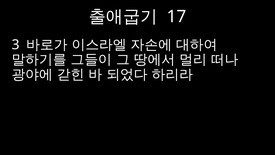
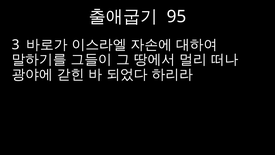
17: 17 -> 95
